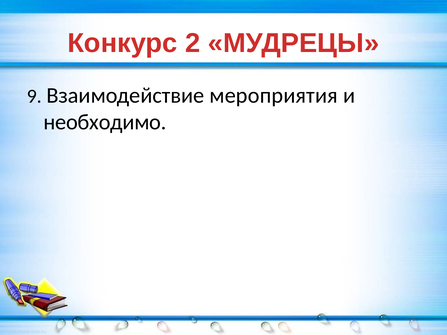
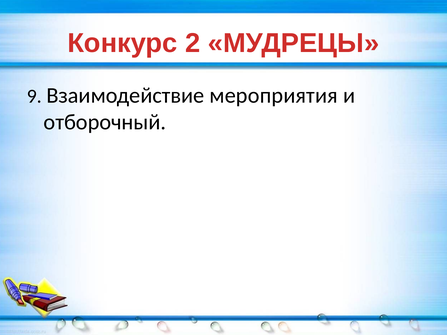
необходимо: необходимо -> отборочный
